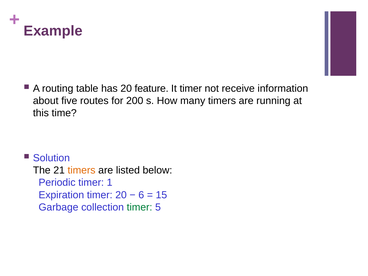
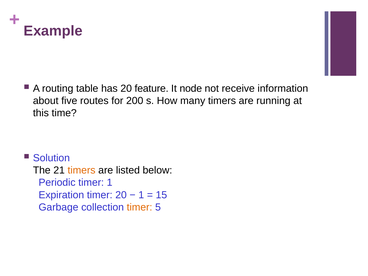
It timer: timer -> node
6 at (141, 195): 6 -> 1
timer at (140, 207) colour: green -> orange
